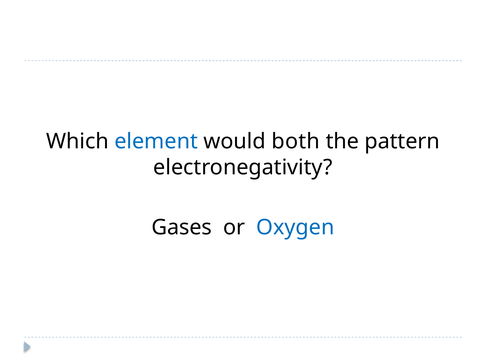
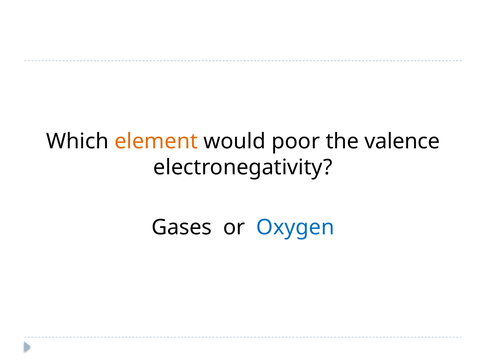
element colour: blue -> orange
both: both -> poor
pattern: pattern -> valence
